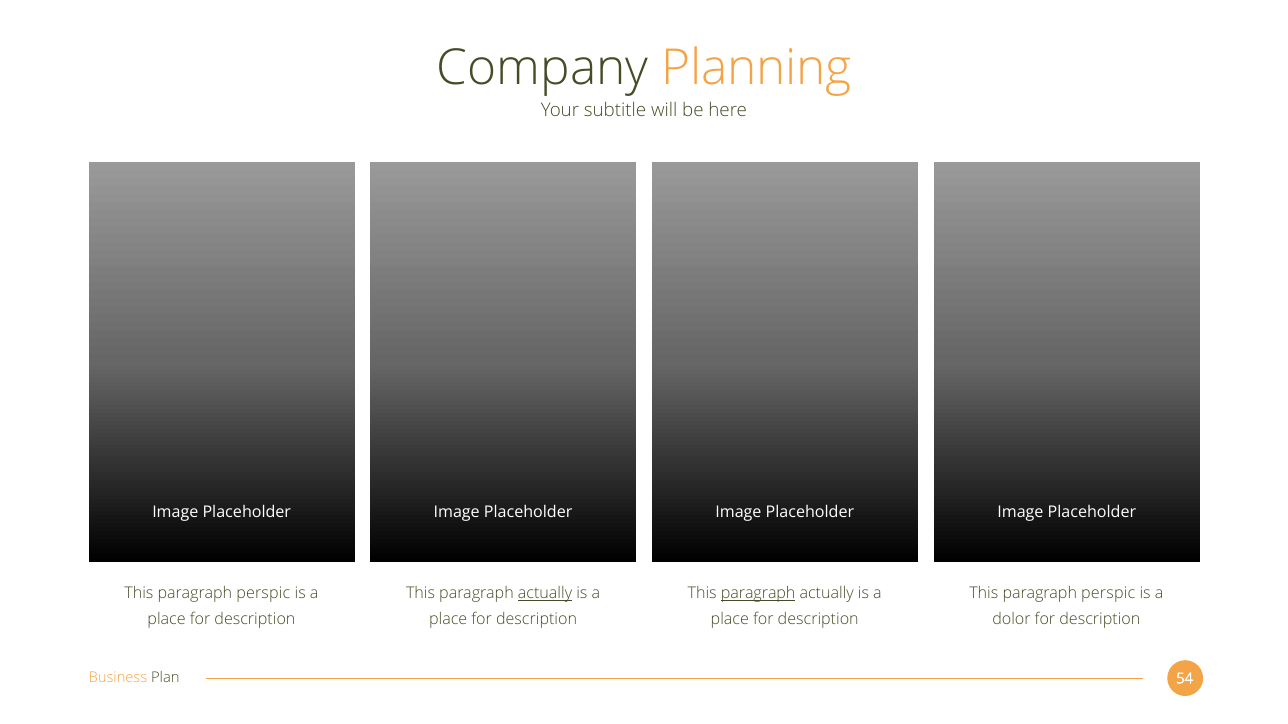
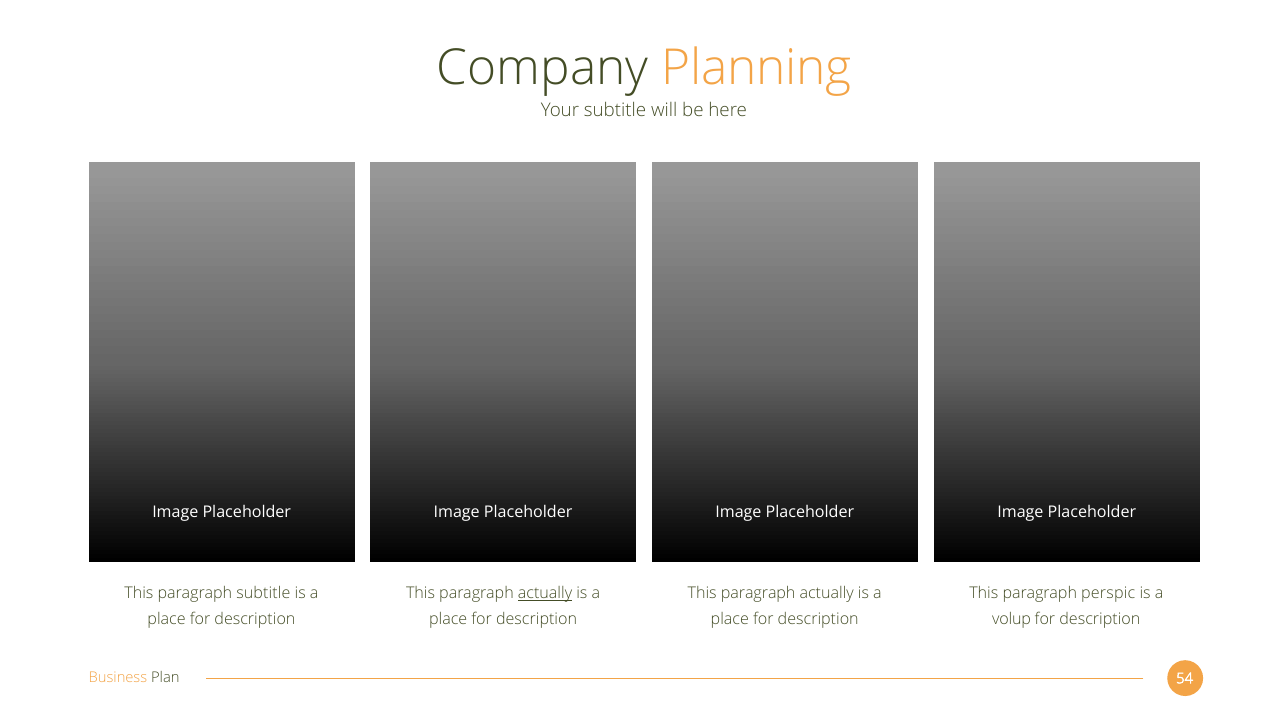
perspic at (263, 594): perspic -> subtitle
paragraph at (758, 594) underline: present -> none
dolor: dolor -> volup
